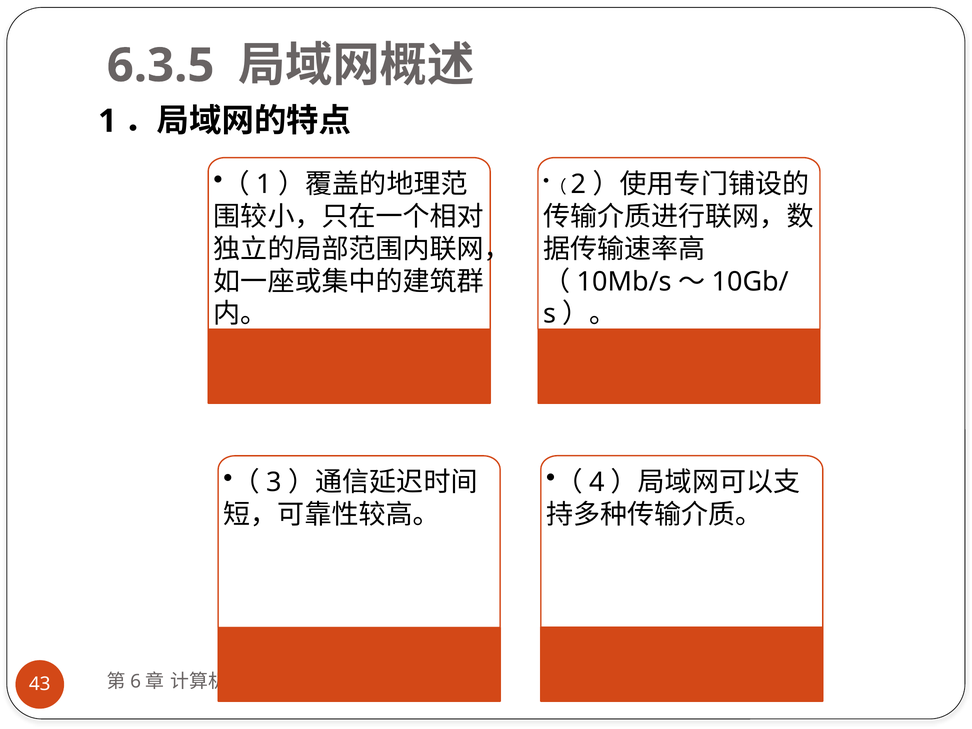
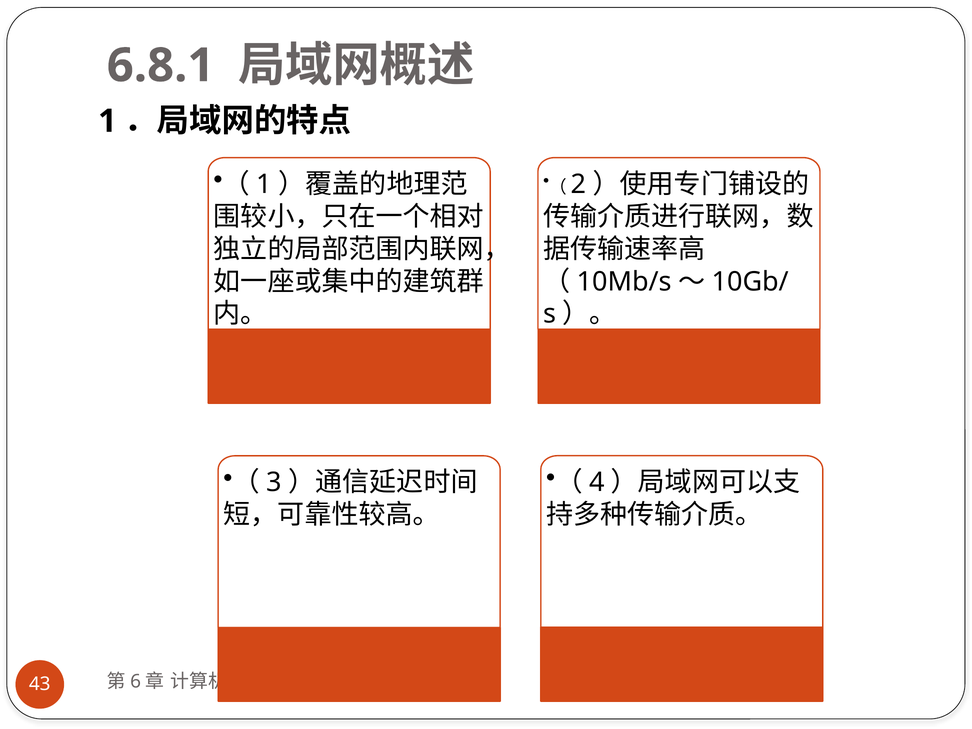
6.3.5: 6.3.5 -> 6.8.1
